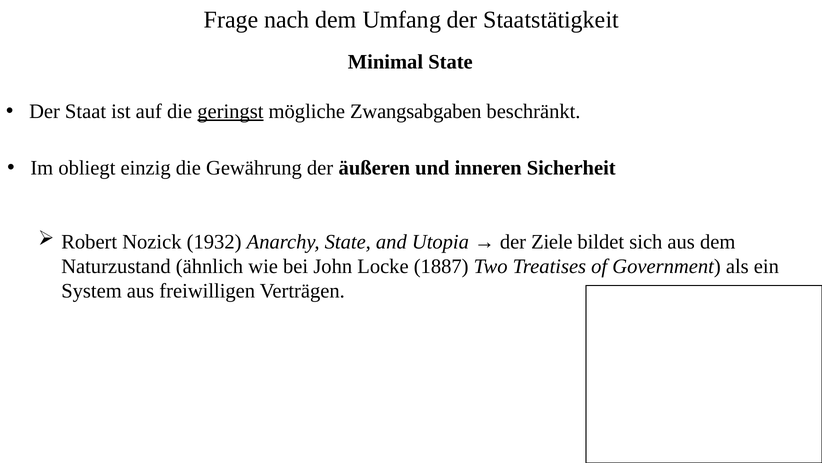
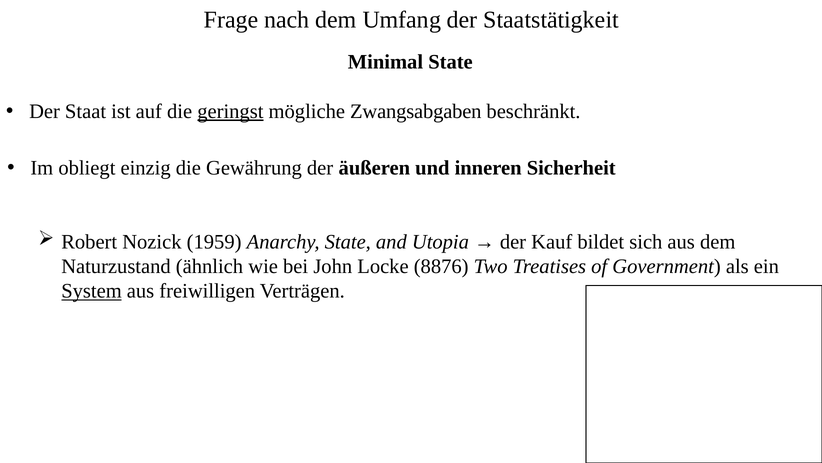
1932: 1932 -> 1959
Ziele: Ziele -> Kauf
1887: 1887 -> 8876
System underline: none -> present
